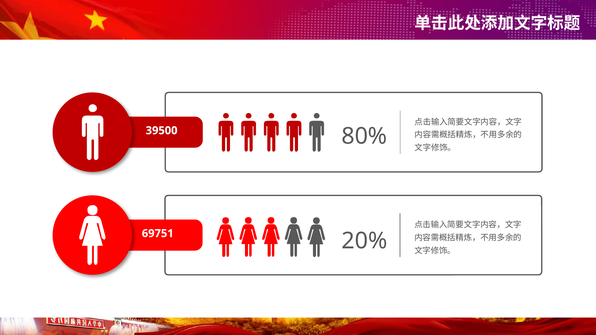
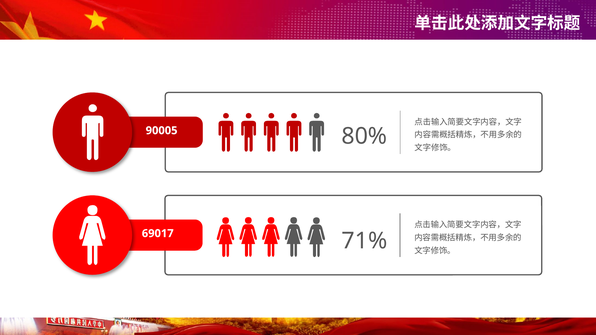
39500: 39500 -> 90005
69751: 69751 -> 69017
20%: 20% -> 71%
